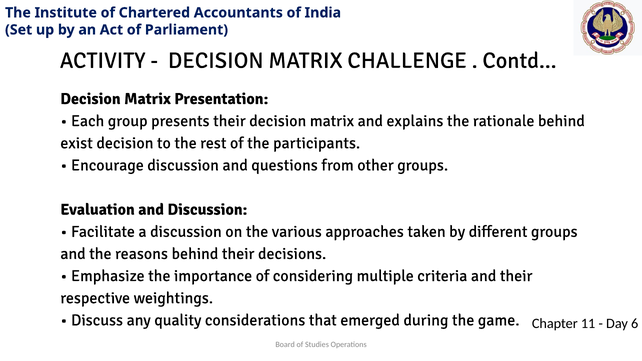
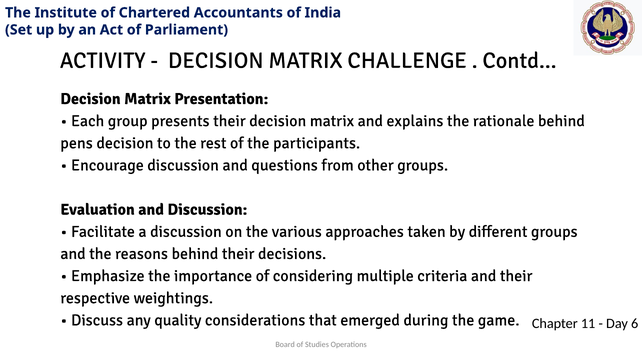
exist: exist -> pens
